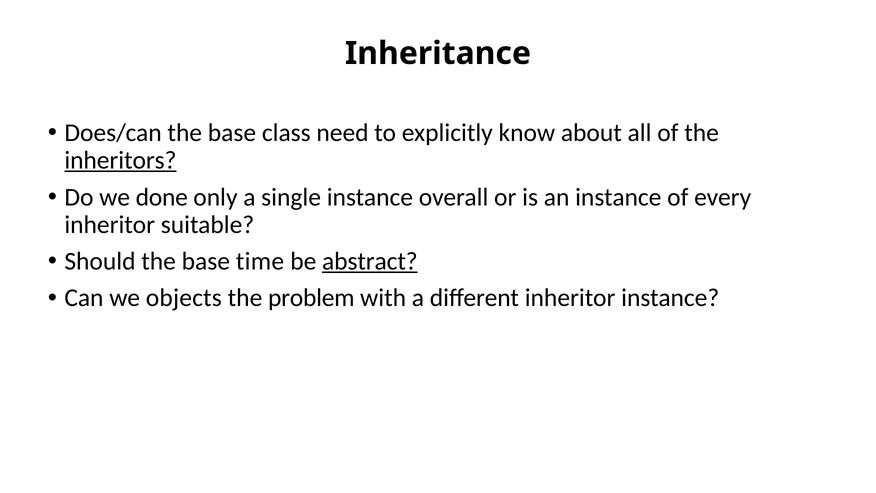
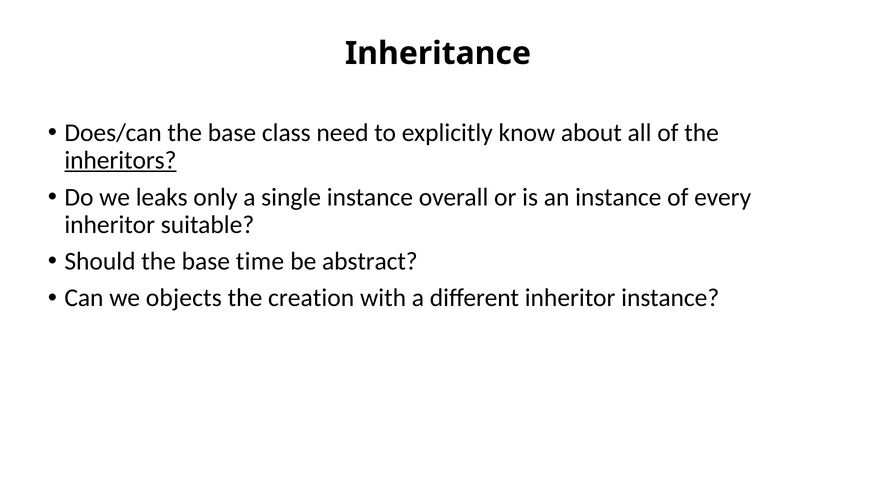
done: done -> leaks
abstract underline: present -> none
problem: problem -> creation
